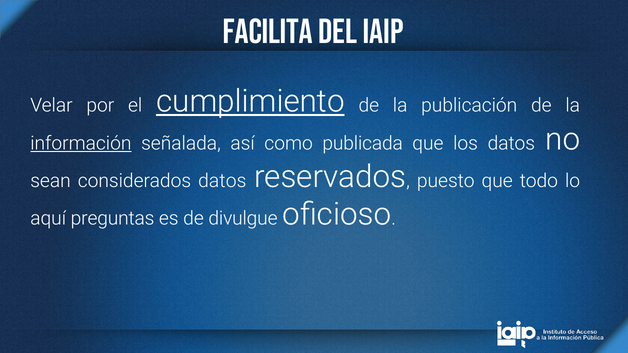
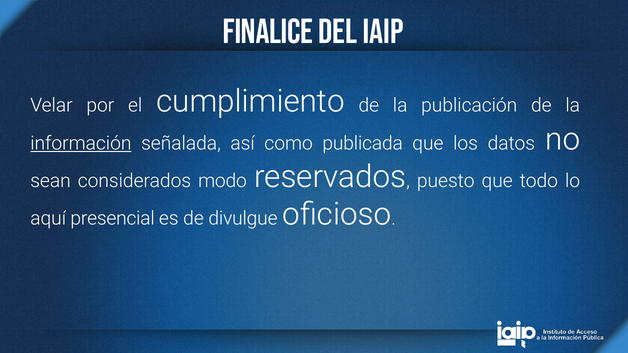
Facilita: Facilita -> Finalice
cumplimiento underline: present -> none
considerados datos: datos -> modo
preguntas: preguntas -> presencial
